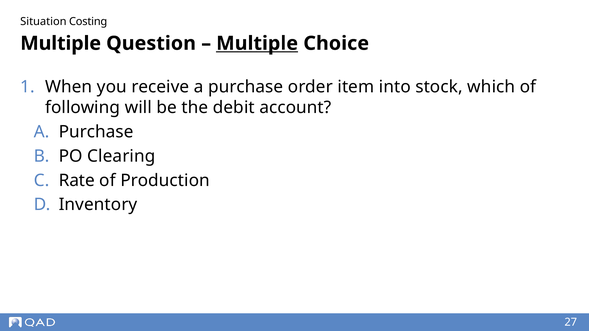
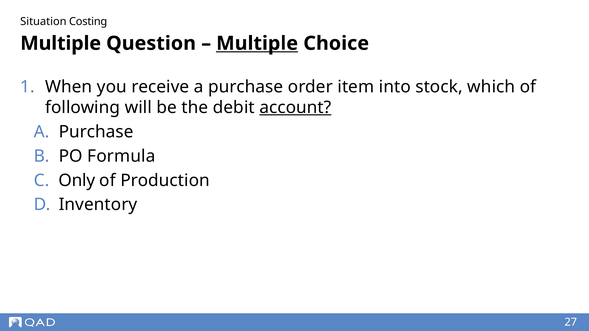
account underline: none -> present
Clearing: Clearing -> Formula
Rate: Rate -> Only
